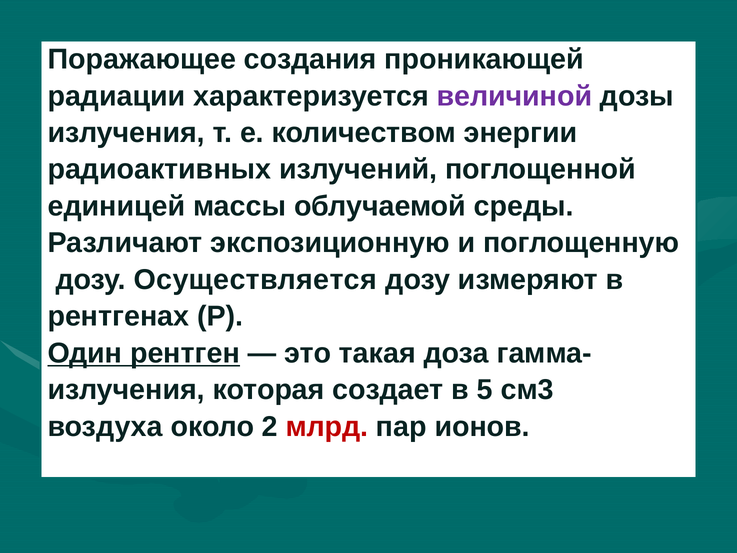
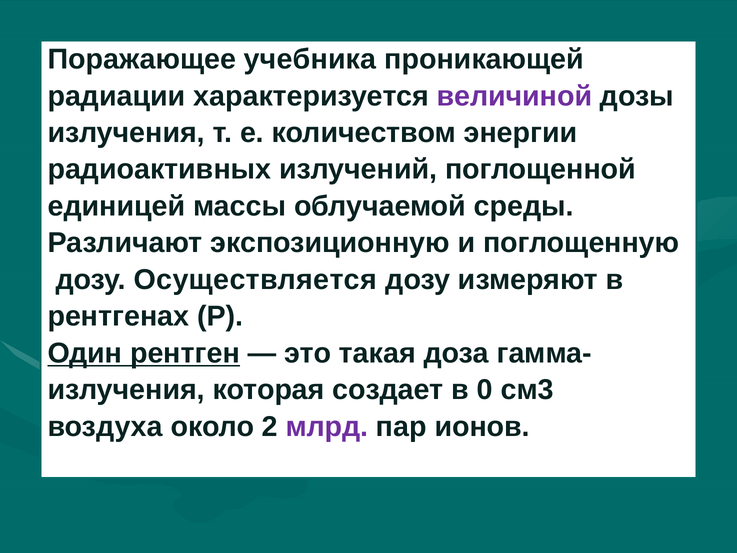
создания: создания -> учебника
5: 5 -> 0
млрд colour: red -> purple
